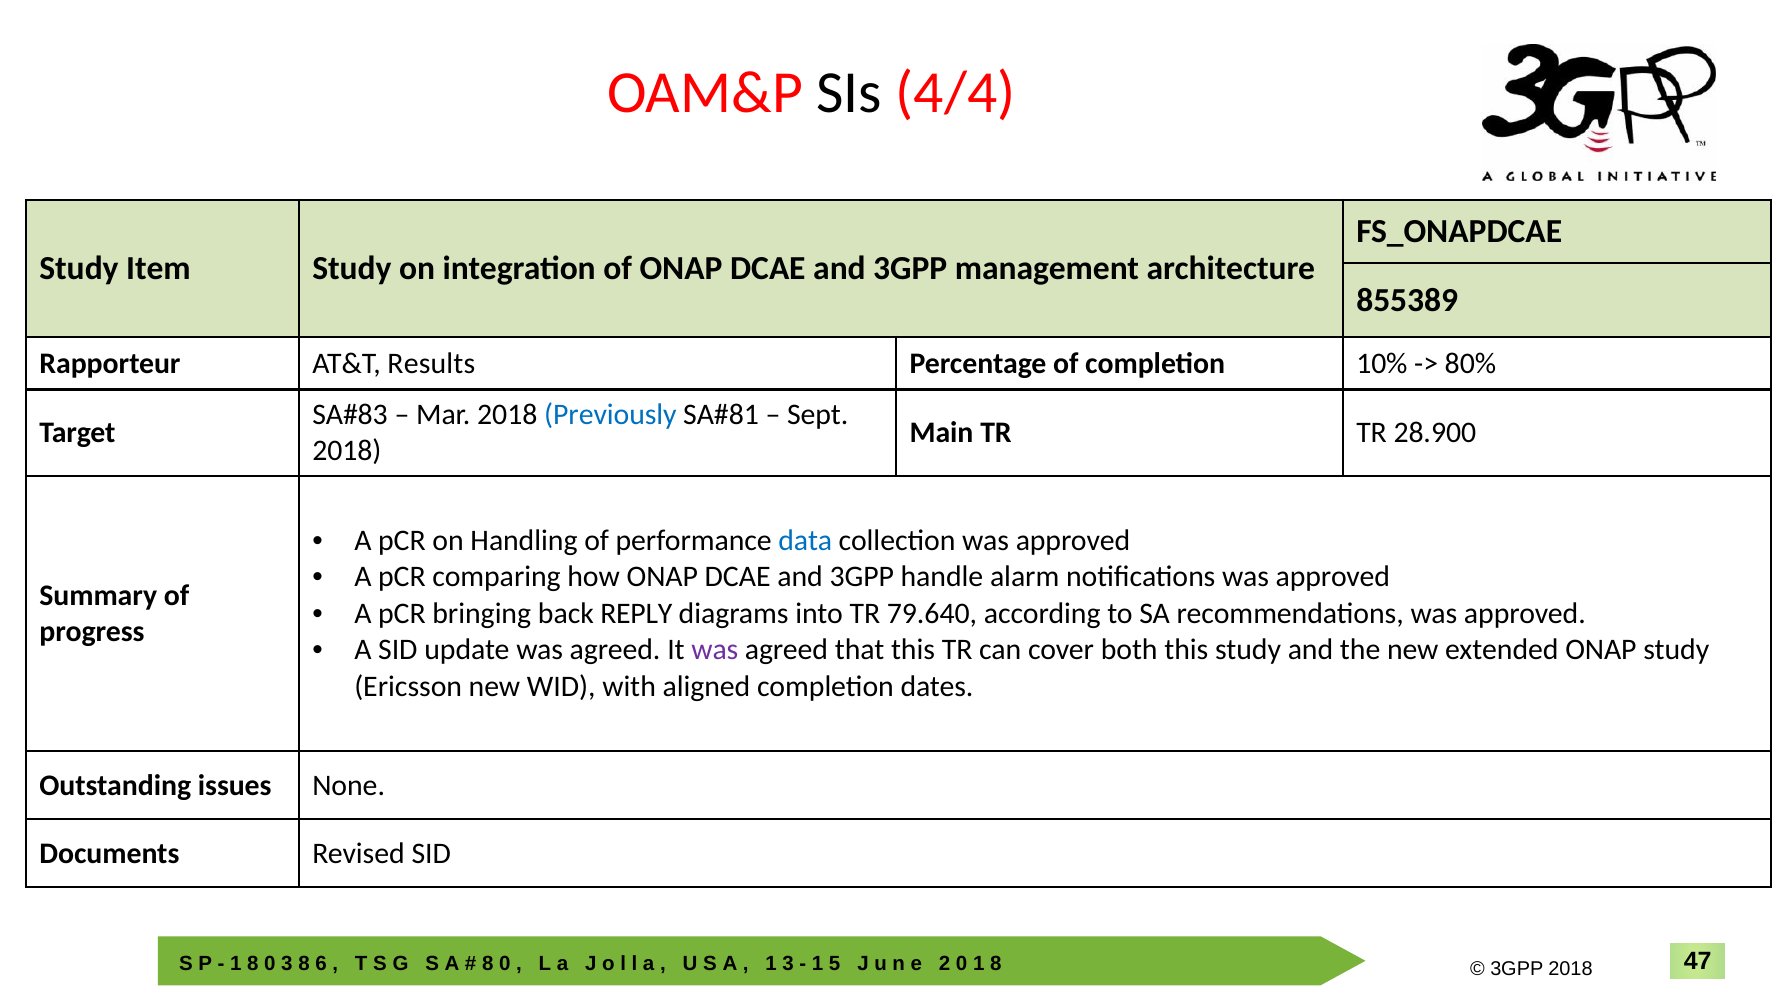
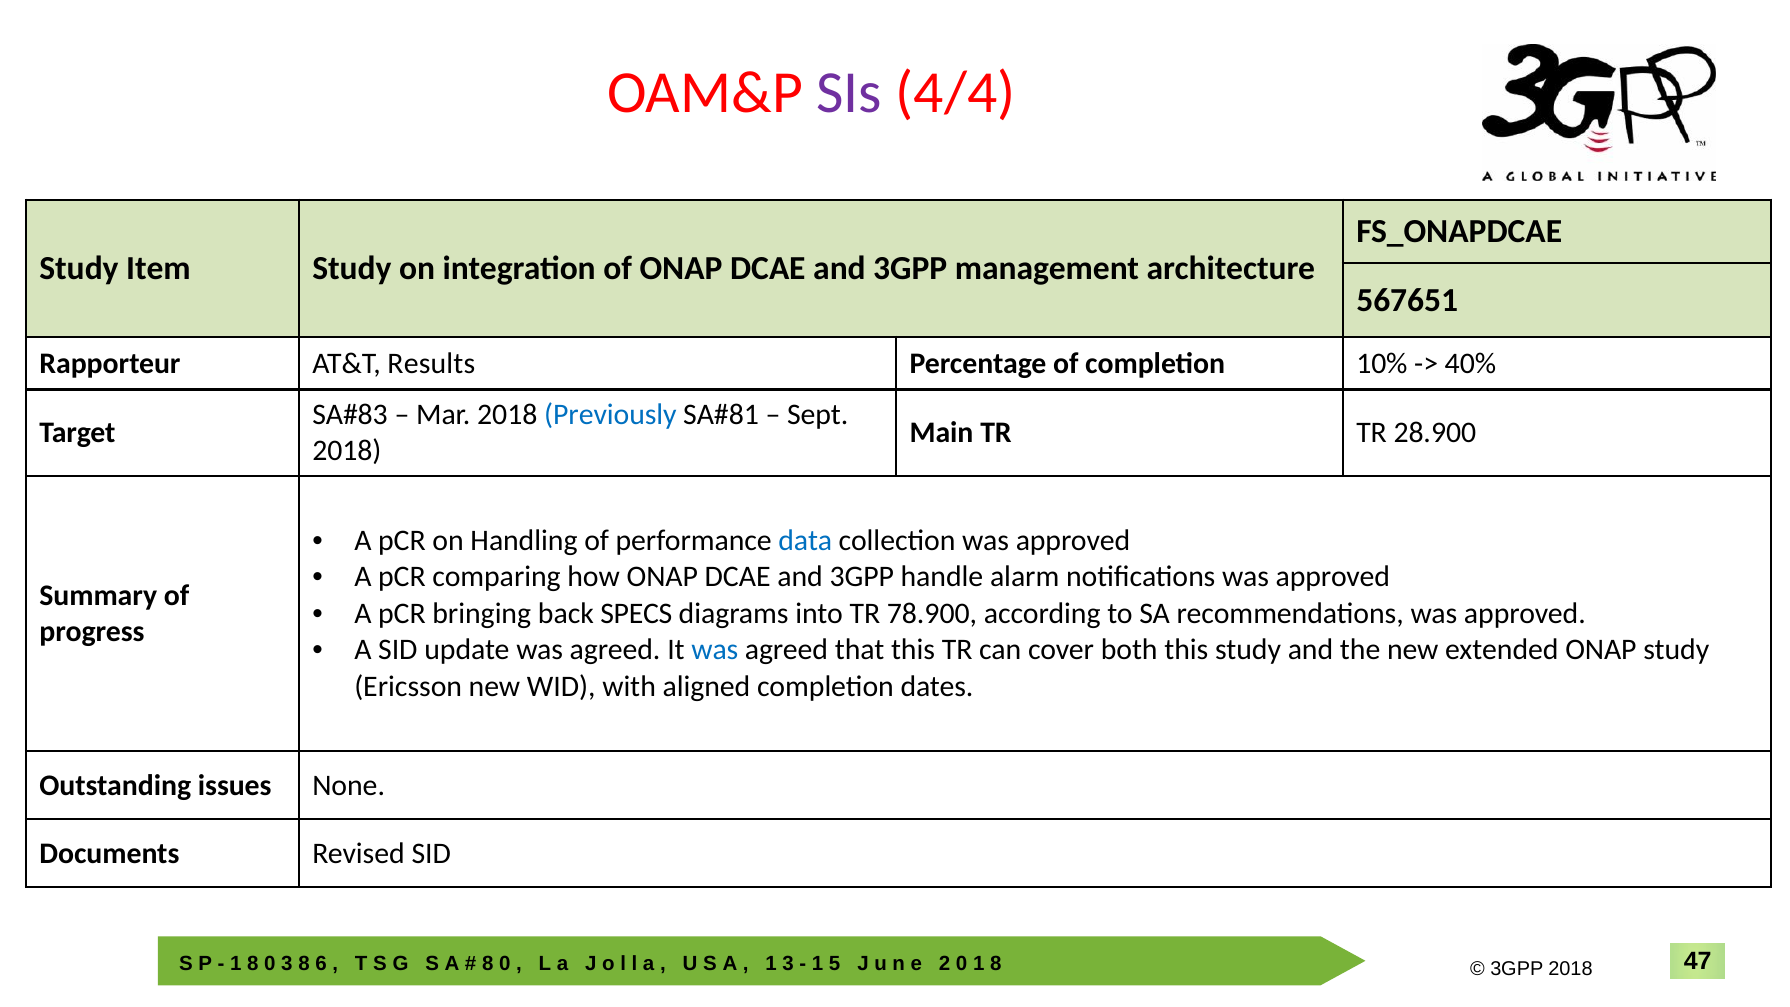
SIs colour: black -> purple
855389: 855389 -> 567651
80%: 80% -> 40%
REPLY: REPLY -> SPECS
79.640: 79.640 -> 78.900
was at (715, 650) colour: purple -> blue
